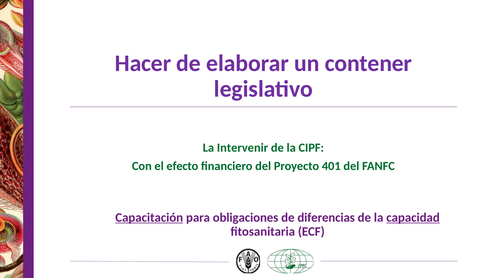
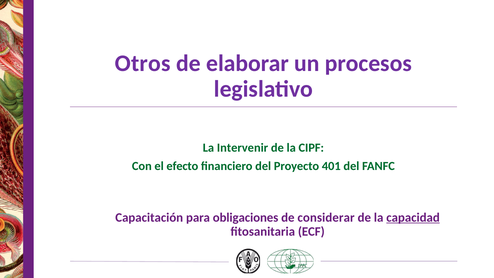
Hacer: Hacer -> Otros
contener: contener -> procesos
Capacitación underline: present -> none
diferencias: diferencias -> considerar
